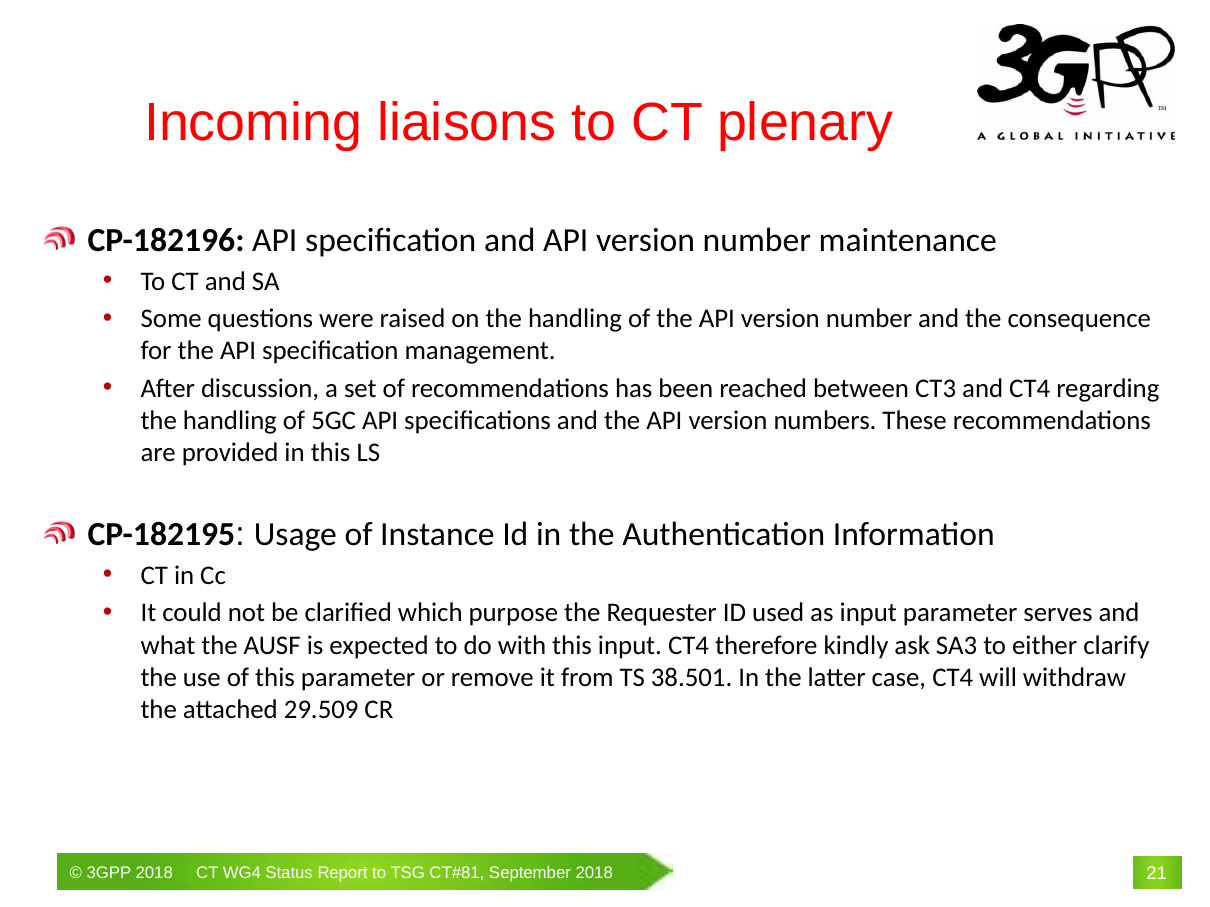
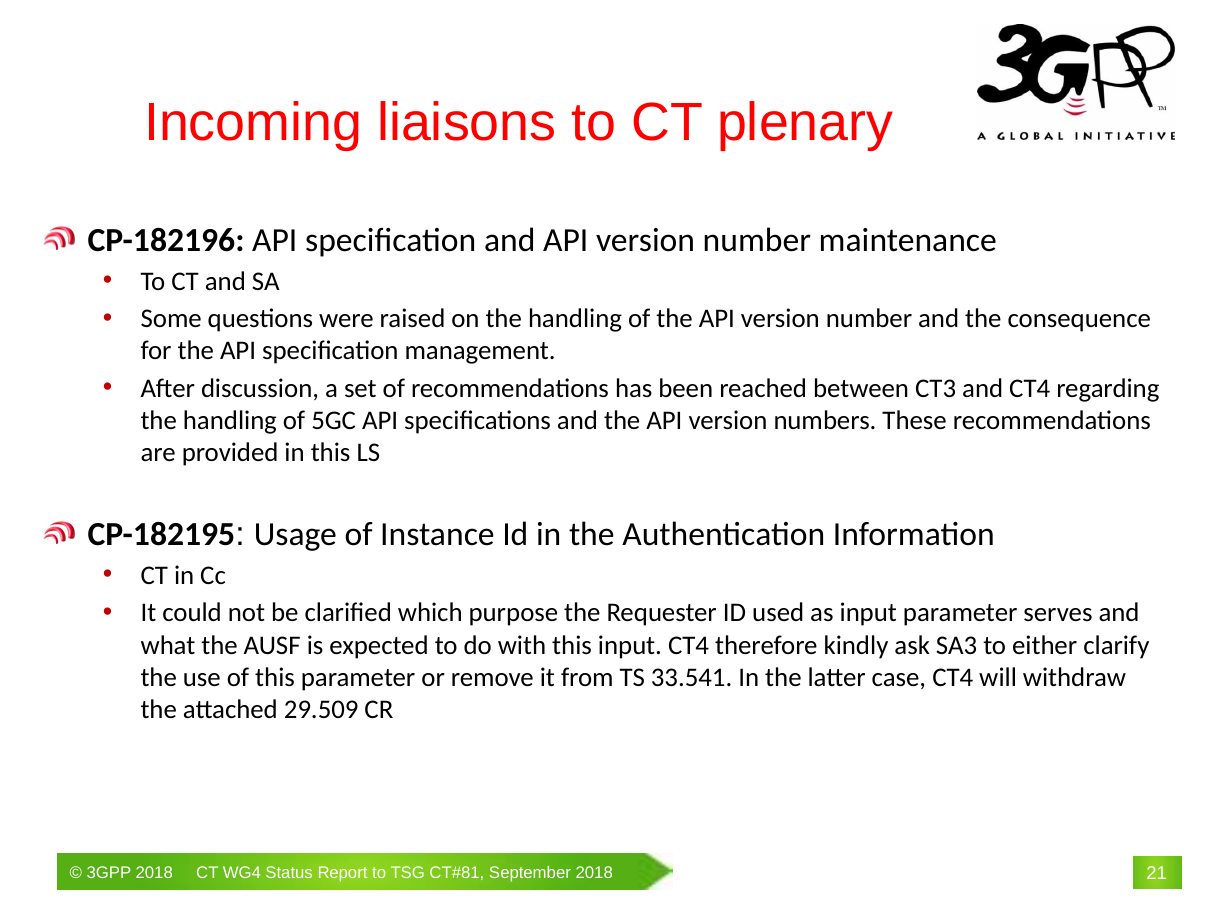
38.501: 38.501 -> 33.541
